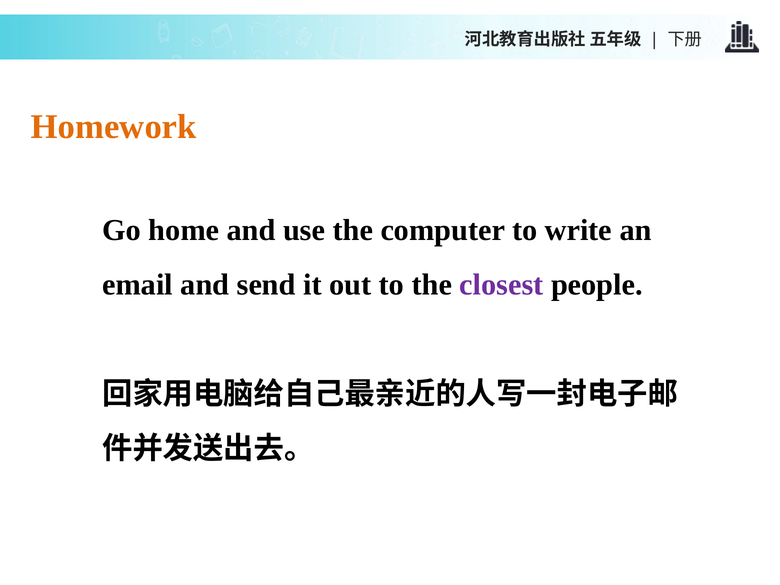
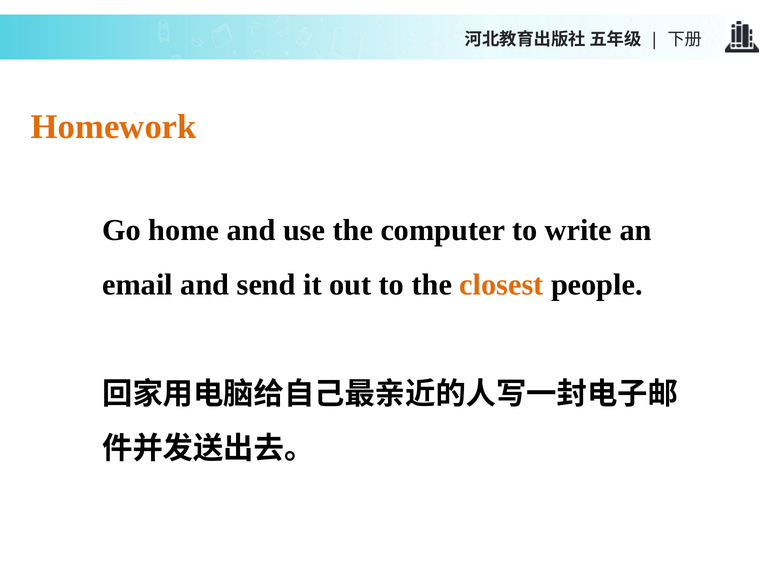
closest colour: purple -> orange
